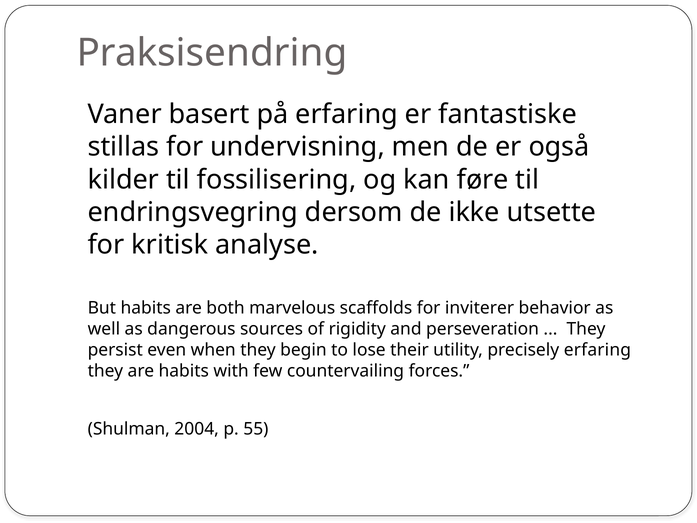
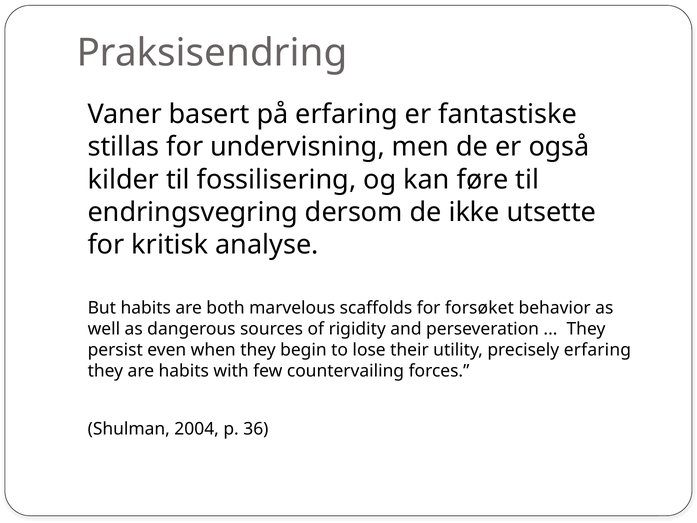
inviterer: inviterer -> forsøket
55: 55 -> 36
